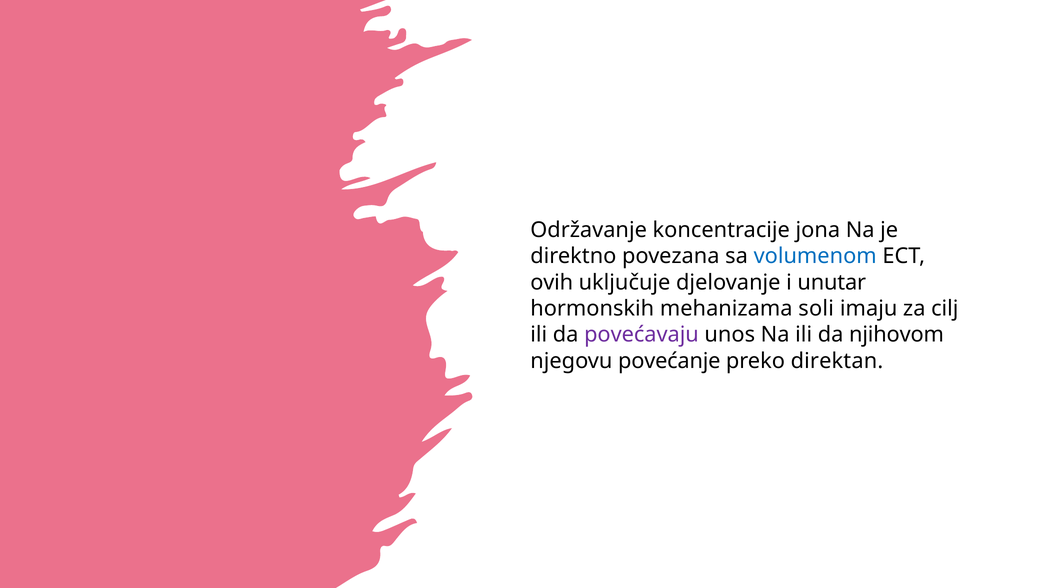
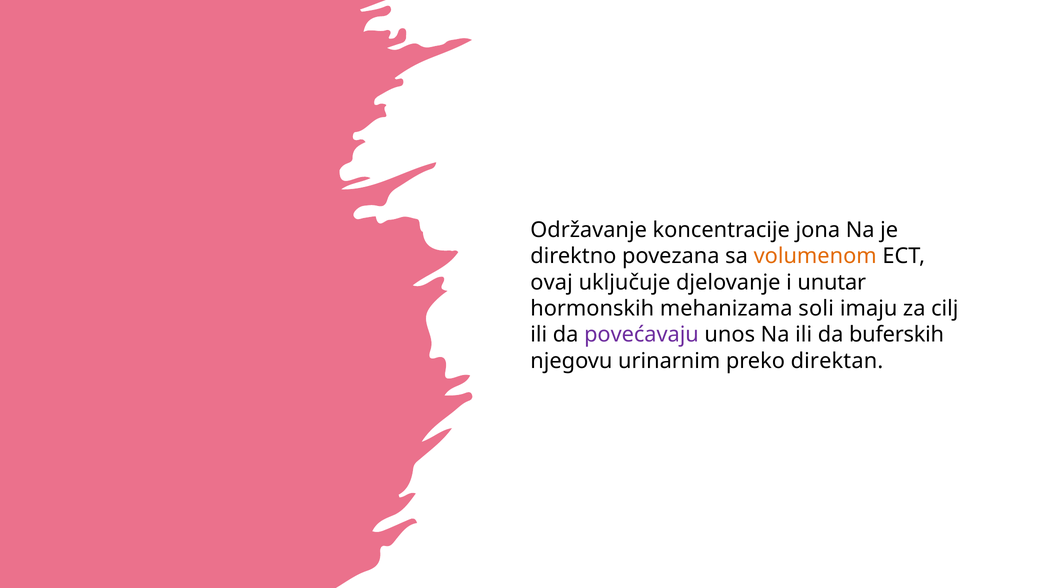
volumenom colour: blue -> orange
ovih: ovih -> ovaj
njihovom: njihovom -> buferskih
povećanje: povećanje -> urinarnim
